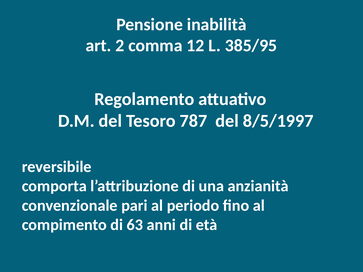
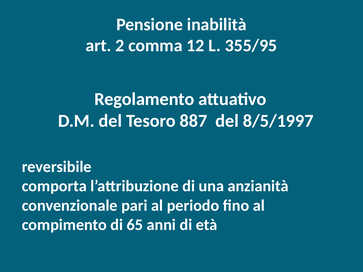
385/95: 385/95 -> 355/95
787: 787 -> 887
63: 63 -> 65
